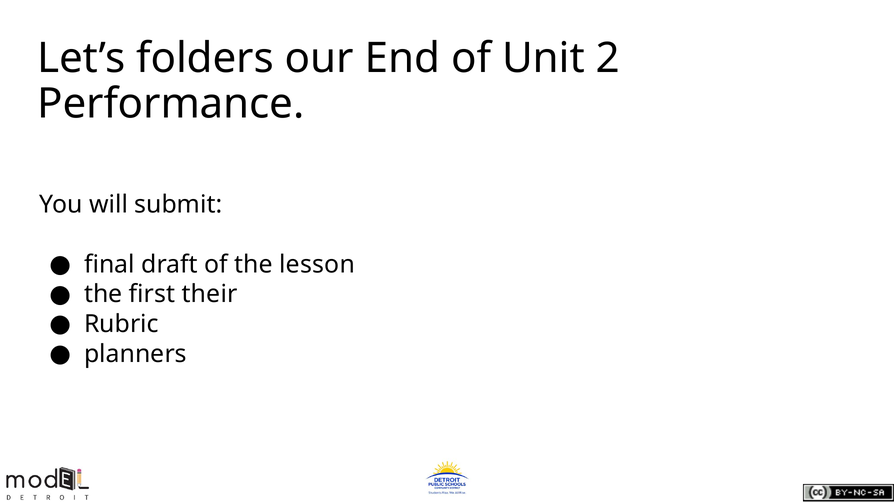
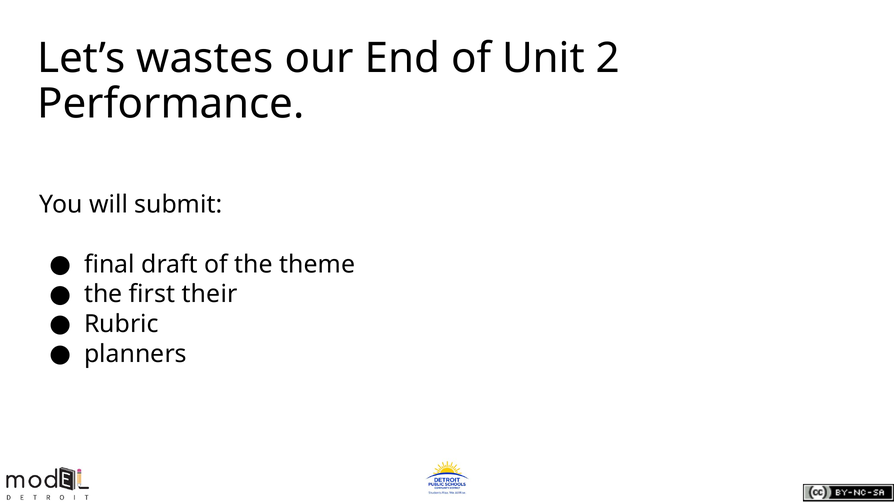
folders: folders -> wastes
lesson: lesson -> theme
